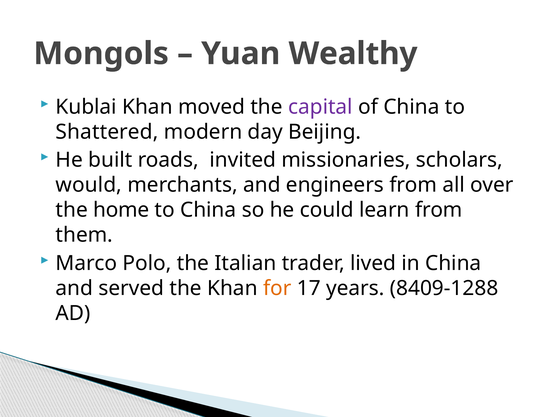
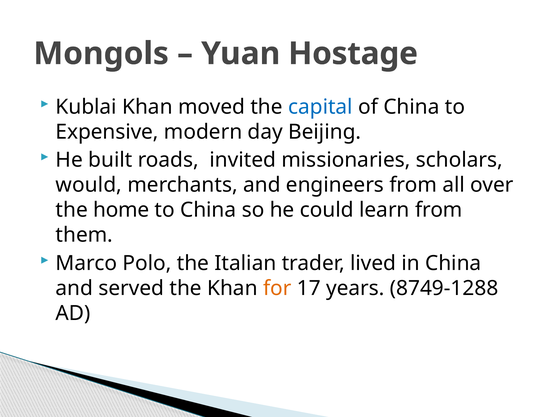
Wealthy: Wealthy -> Hostage
capital colour: purple -> blue
Shattered: Shattered -> Expensive
8409-1288: 8409-1288 -> 8749-1288
